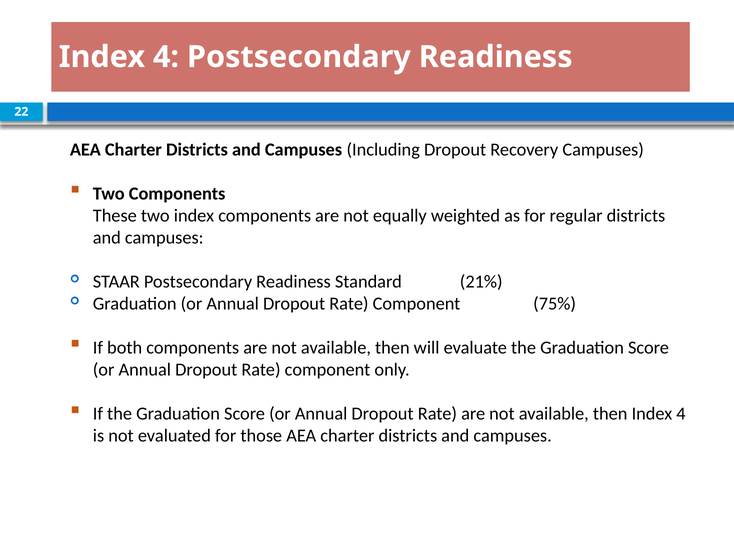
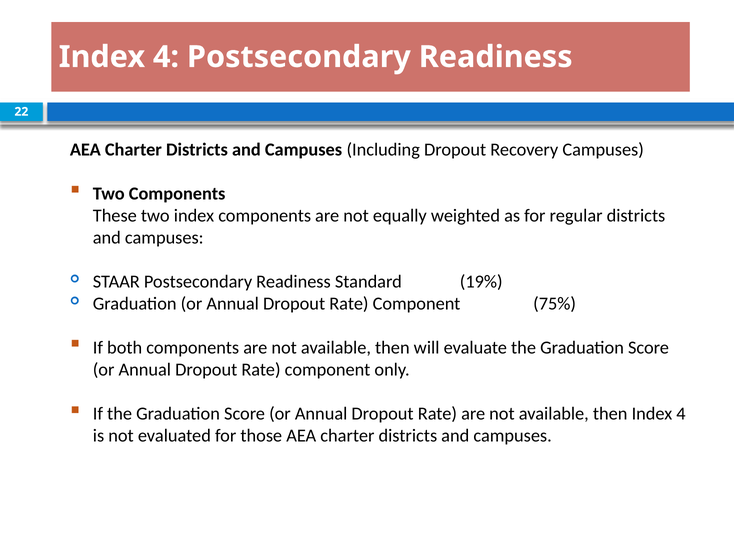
21%: 21% -> 19%
